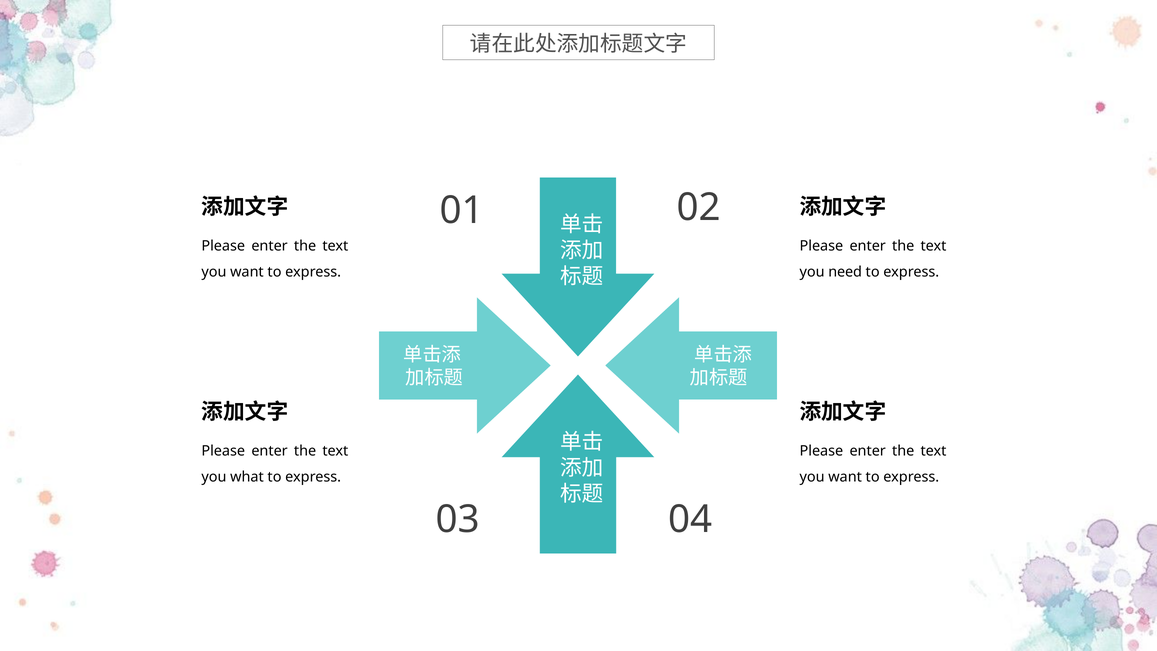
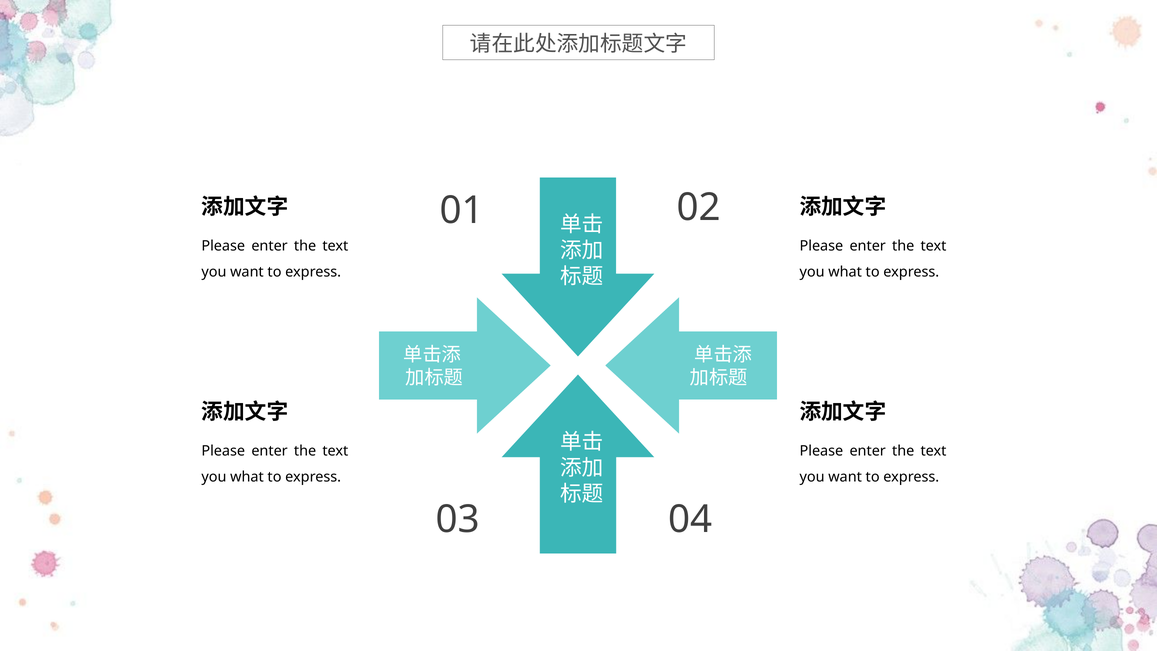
need at (845, 272): need -> what
